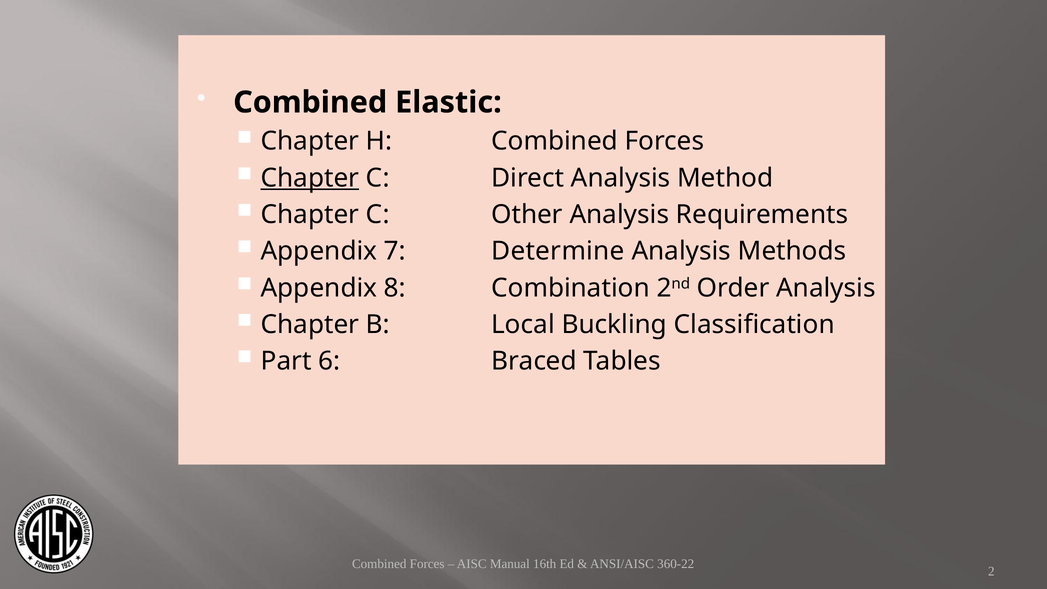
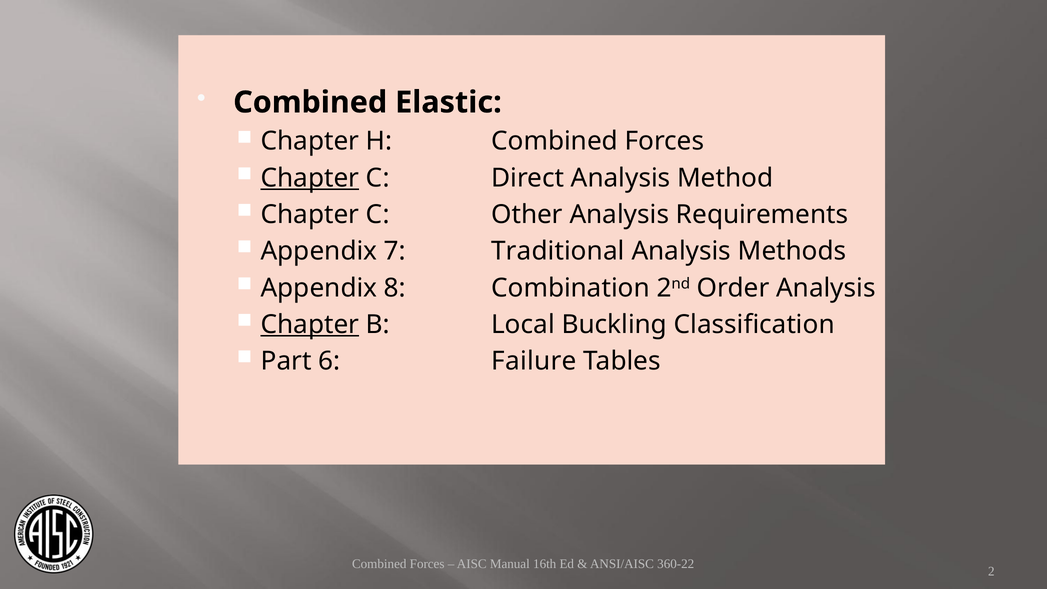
Determine: Determine -> Traditional
Chapter at (310, 324) underline: none -> present
Braced: Braced -> Failure
